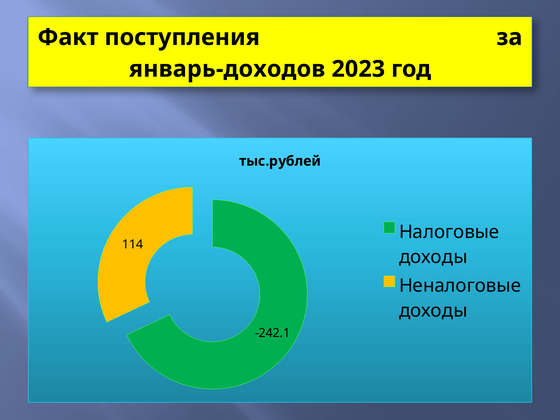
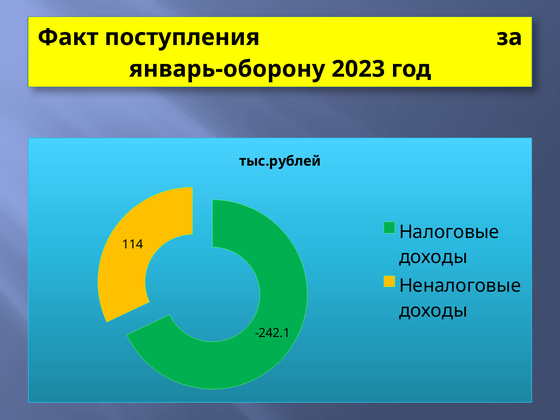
январь-доходов: январь-доходов -> январь-оборону
